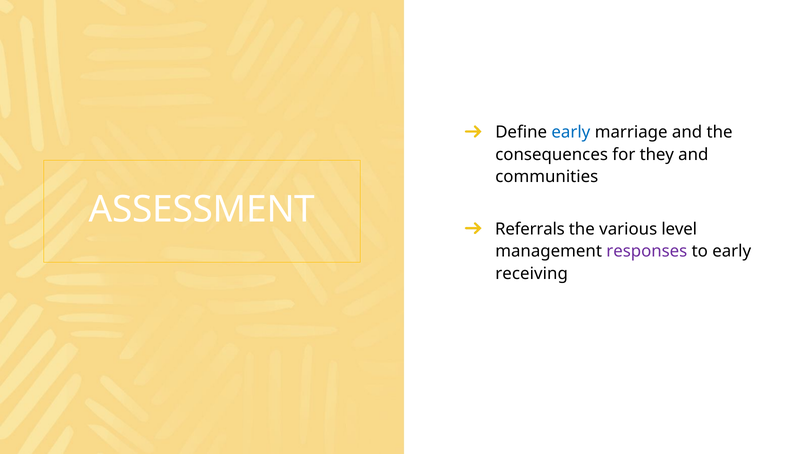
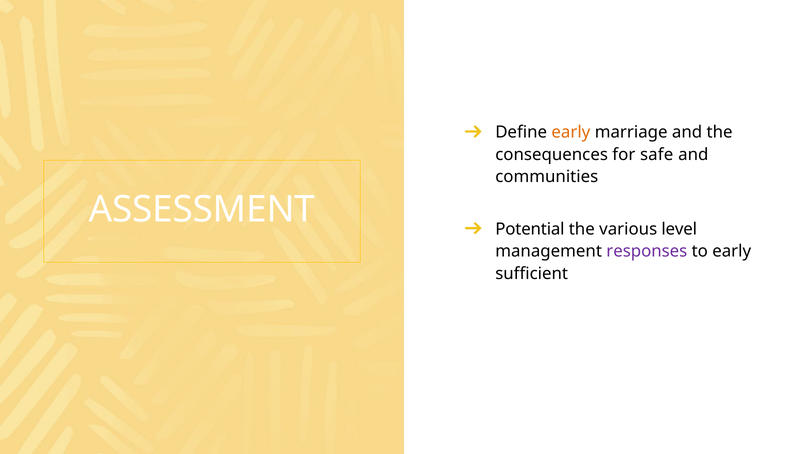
early at (571, 133) colour: blue -> orange
they: they -> safe
Referrals: Referrals -> Potential
receiving: receiving -> sufficient
